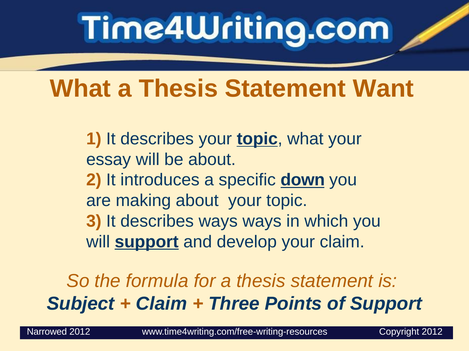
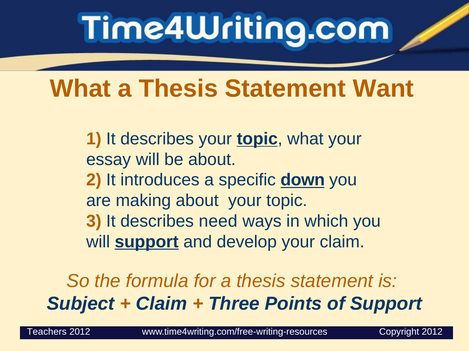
describes ways: ways -> need
Narrowed: Narrowed -> Teachers
